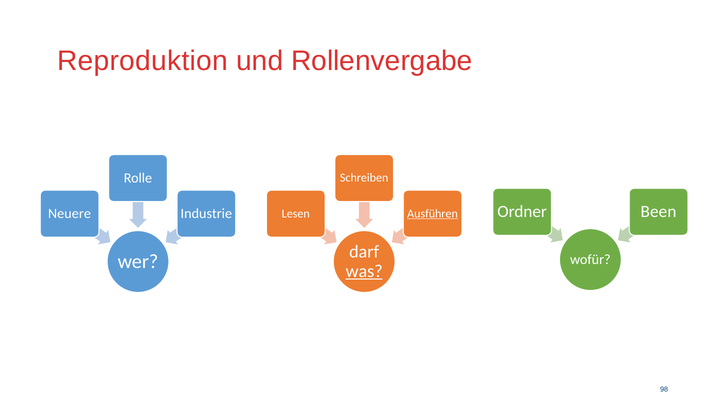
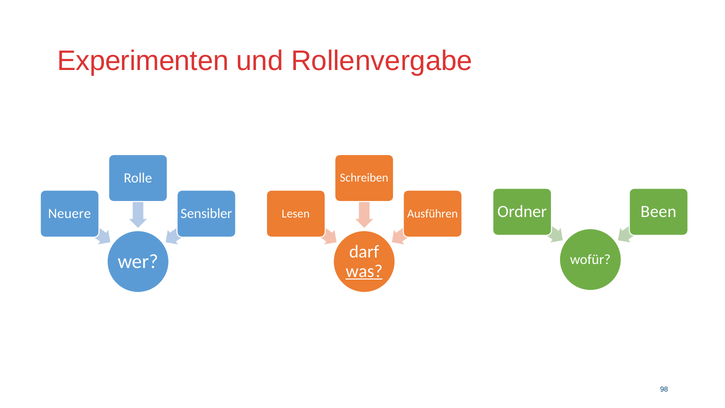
Reproduktion: Reproduktion -> Experimenten
Industrie: Industrie -> Sensibler
Ausführen underline: present -> none
